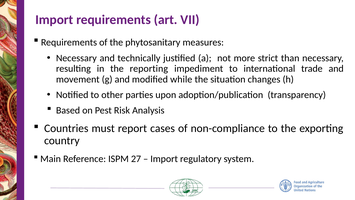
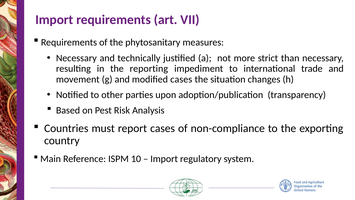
modified while: while -> cases
27: 27 -> 10
